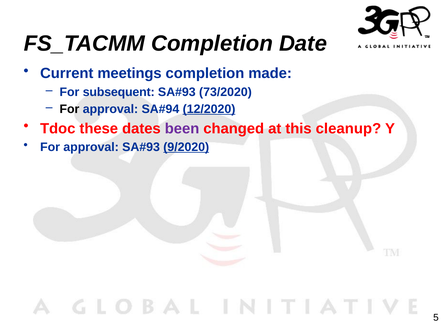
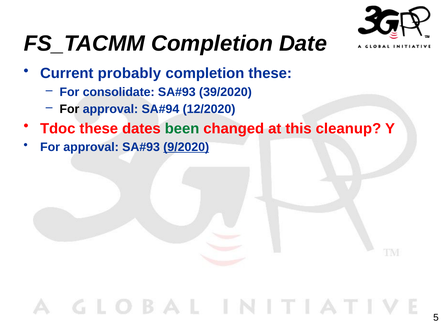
meetings: meetings -> probably
completion made: made -> these
subsequent: subsequent -> consolidate
73/2020: 73/2020 -> 39/2020
12/2020 underline: present -> none
been colour: purple -> green
